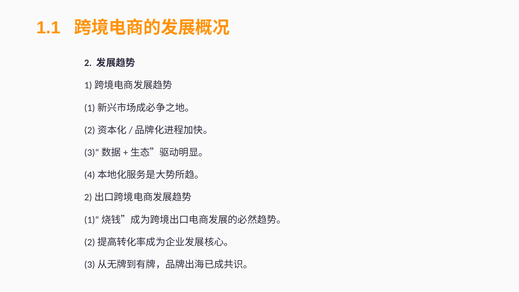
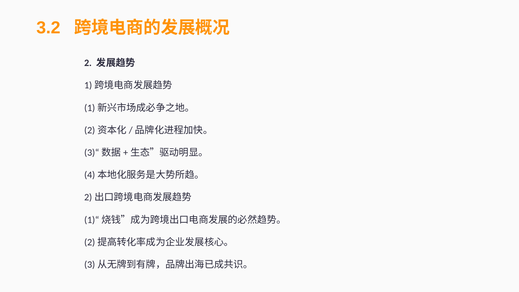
1.1: 1.1 -> 3.2
